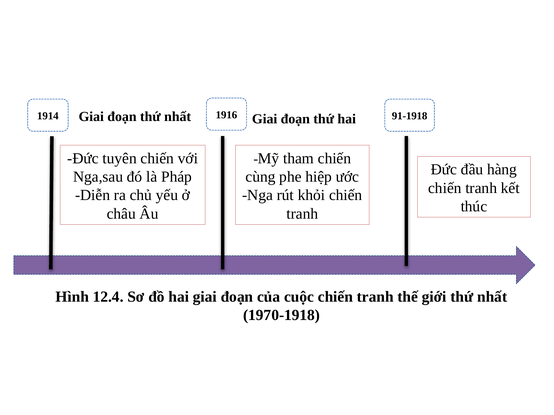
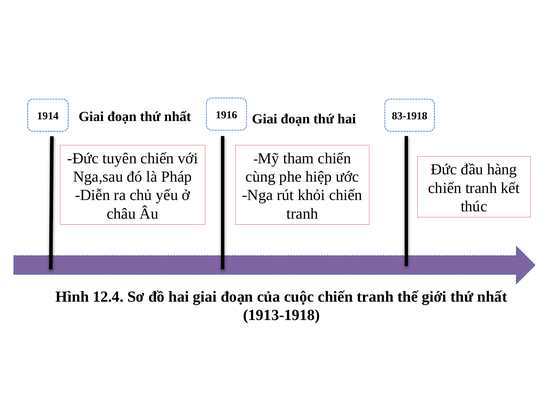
91-1918: 91-1918 -> 83-1918
1970-1918: 1970-1918 -> 1913-1918
